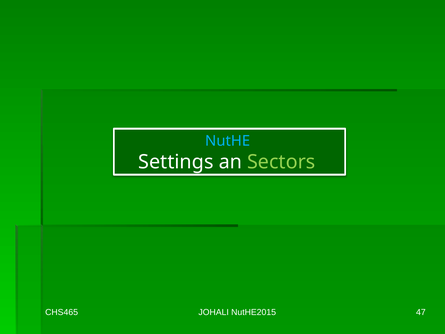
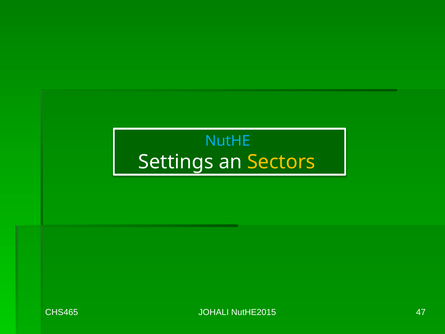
Sectors colour: light green -> yellow
